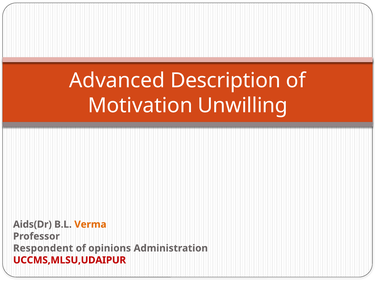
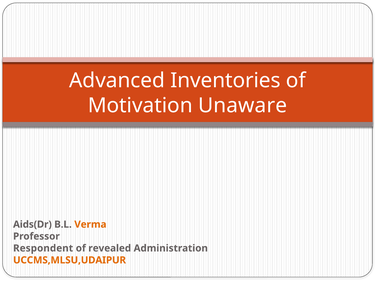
Description: Description -> Inventories
Unwilling: Unwilling -> Unaware
opinions: opinions -> revealed
UCCMS,MLSU,UDAIPUR colour: red -> orange
